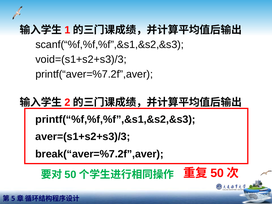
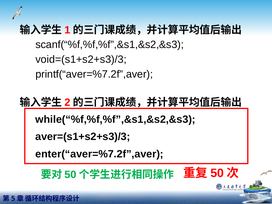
printf(“%f,%f,%f”,&s1,&s2,&s3: printf(“%f,%f,%f”,&s1,&s2,&s3 -> while(“%f,%f,%f”,&s1,&s2,&s3
break(“aver=%7.2f”,aver: break(“aver=%7.2f”,aver -> enter(“aver=%7.2f”,aver
